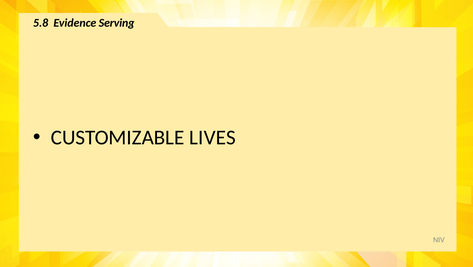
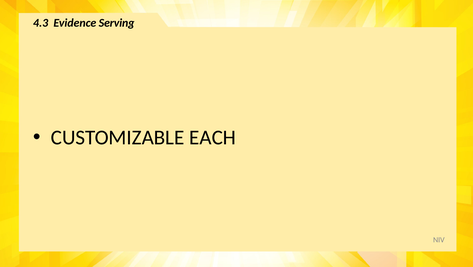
5.8: 5.8 -> 4.3
LIVES: LIVES -> EACH
